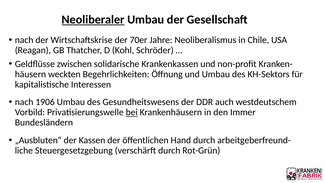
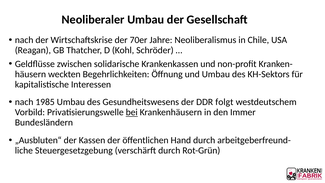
Neoliberaler underline: present -> none
1906: 1906 -> 1985
auch: auch -> folgt
